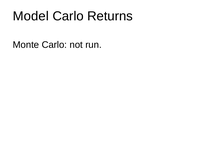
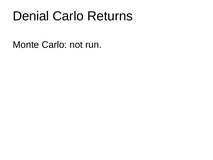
Model: Model -> Denial
